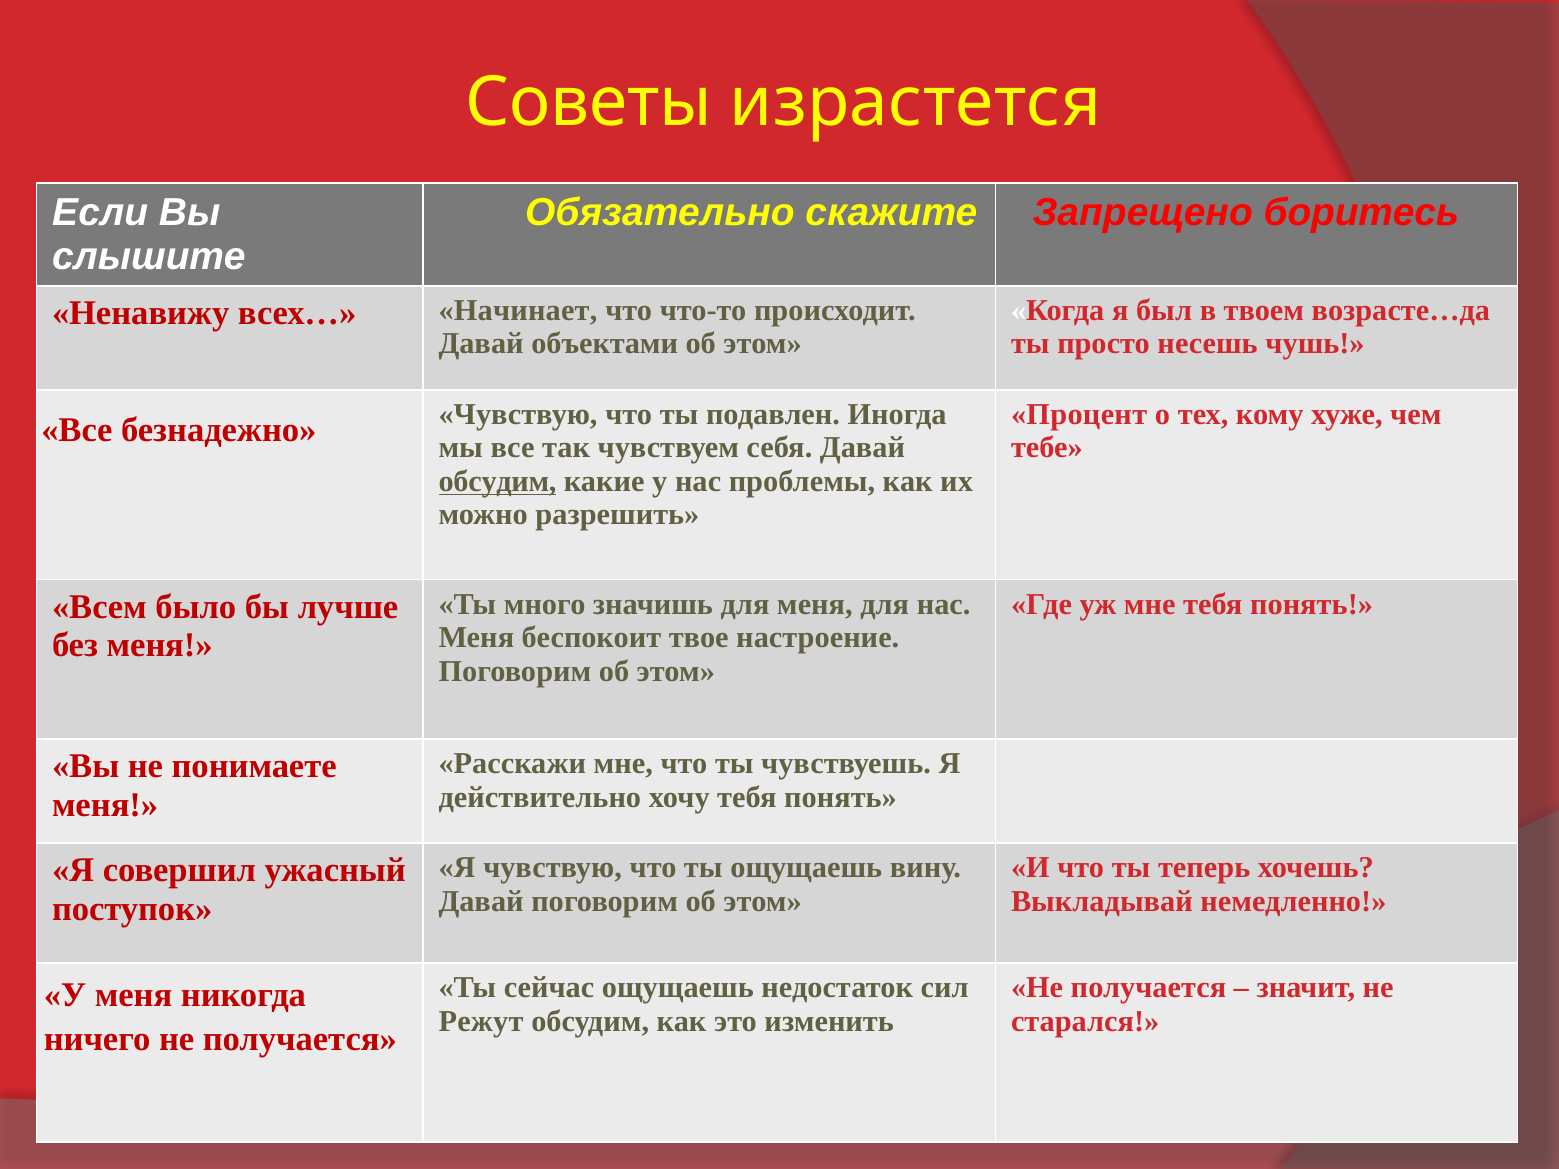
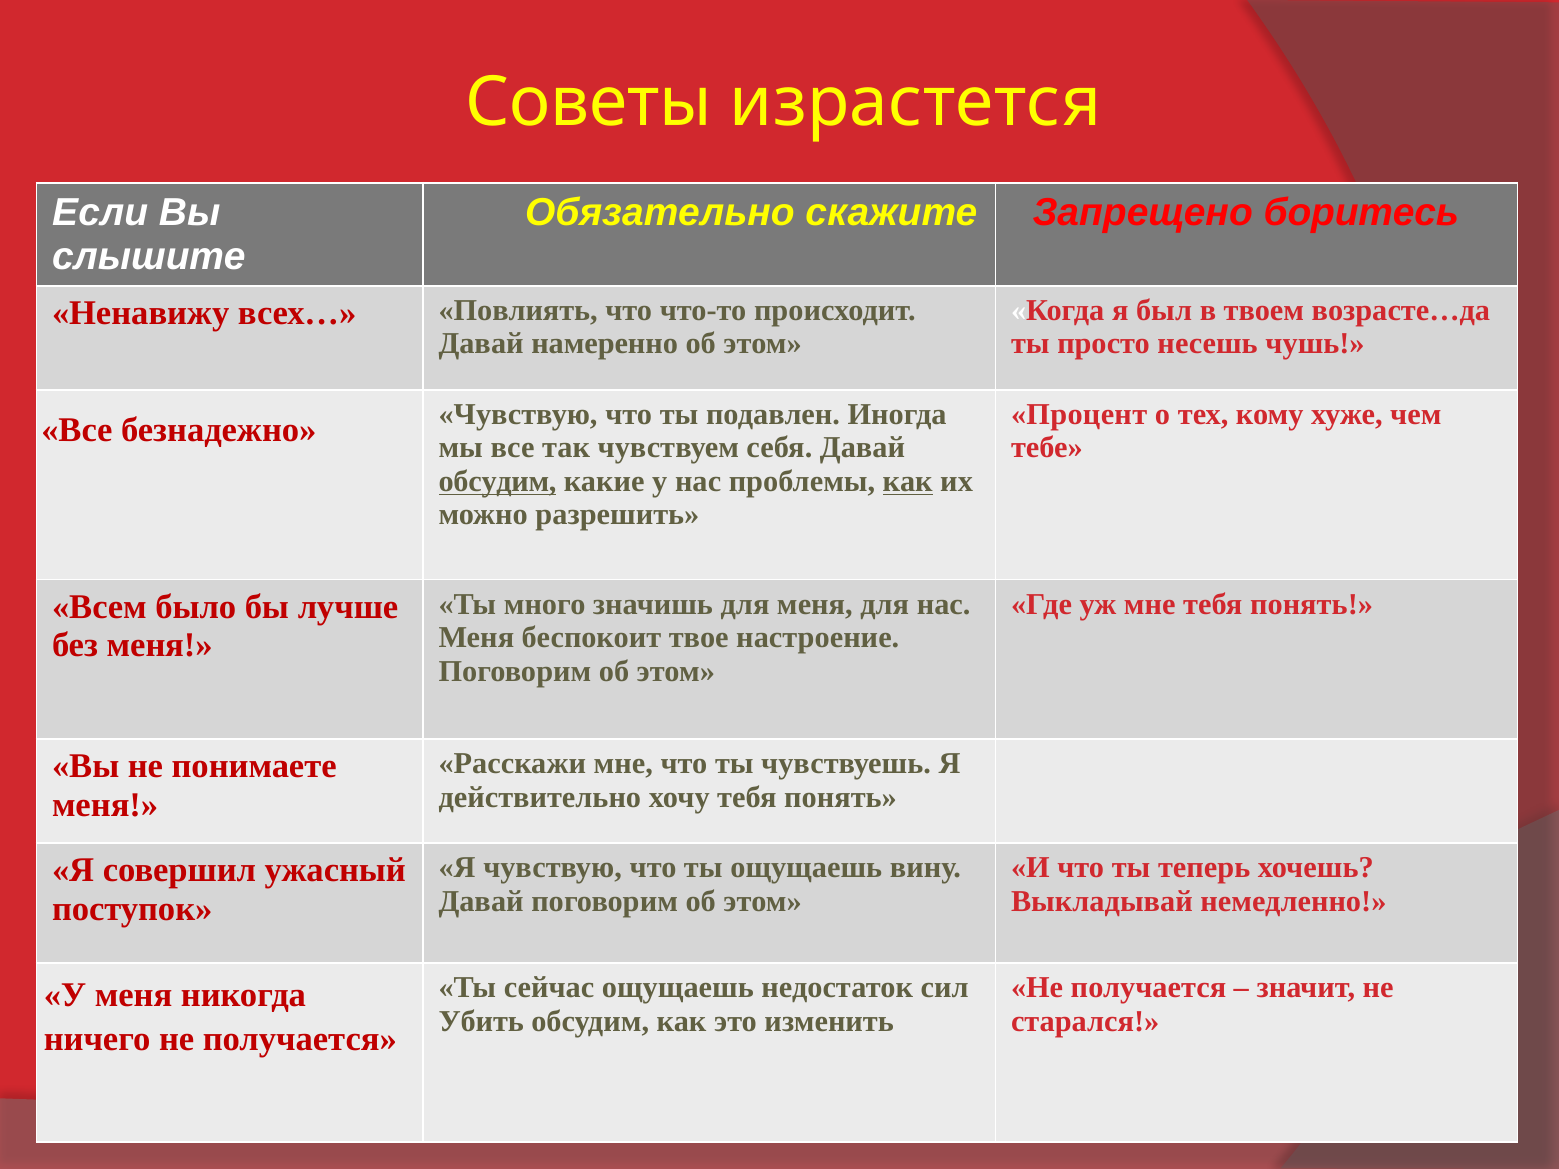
Начинает: Начинает -> Повлиять
объектами: объектами -> намеренно
как at (908, 482) underline: none -> present
Режут: Режут -> Убить
